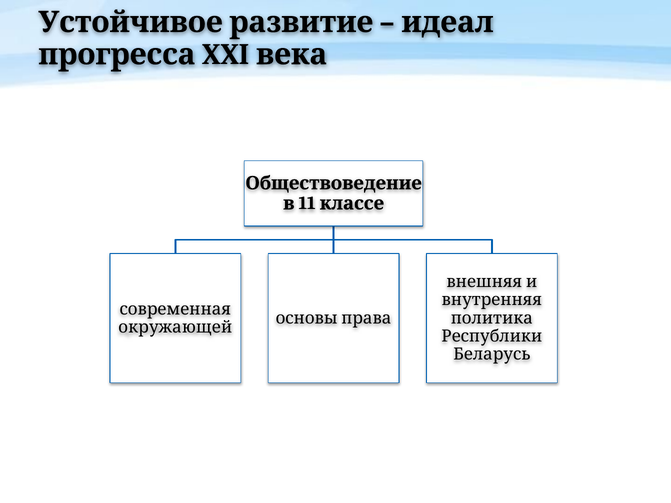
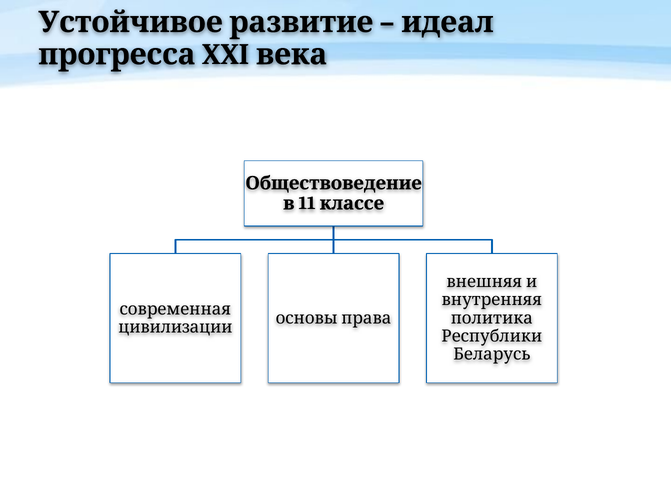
окружающей: окружающей -> цивилизации
